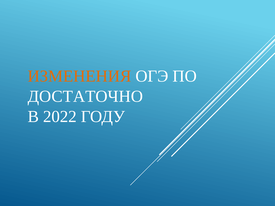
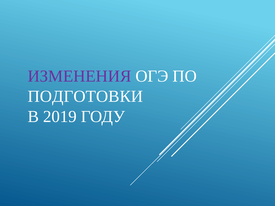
ИЗМЕНЕНИЯ colour: orange -> purple
ДОСТАТОЧНО: ДОСТАТОЧНО -> ПОДГОТОВКИ
2022: 2022 -> 2019
